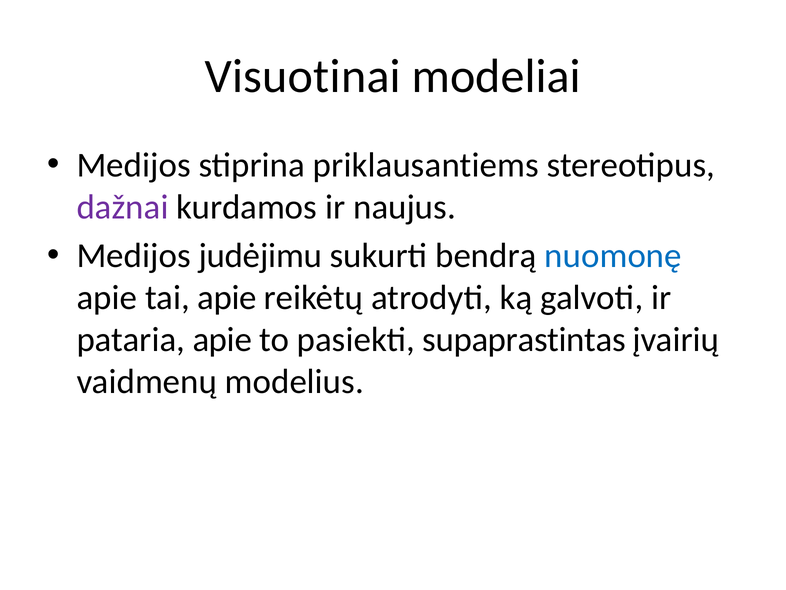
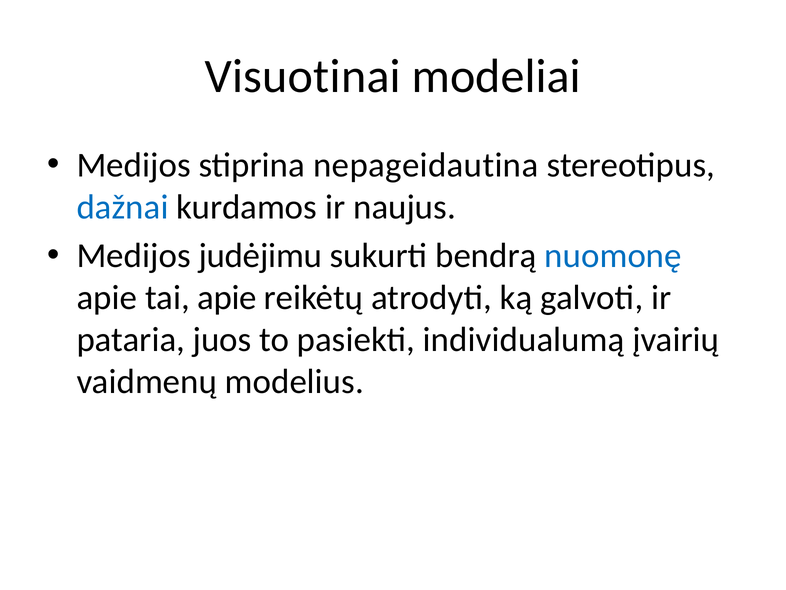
priklausantiems: priklausantiems -> nepageidautina
dažnai colour: purple -> blue
pataria apie: apie -> juos
supaprastintas: supaprastintas -> individualumą
